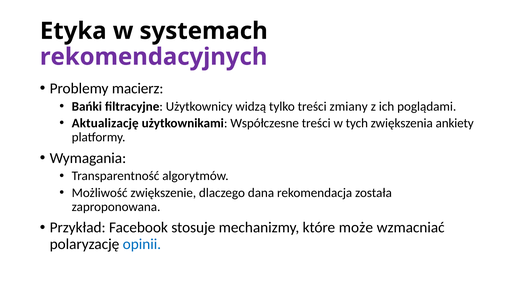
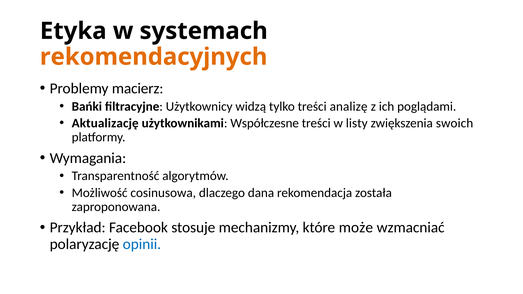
rekomendacyjnych colour: purple -> orange
zmiany: zmiany -> analizę
tych: tych -> listy
ankiety: ankiety -> swoich
zwiększenie: zwiększenie -> cosinusowa
